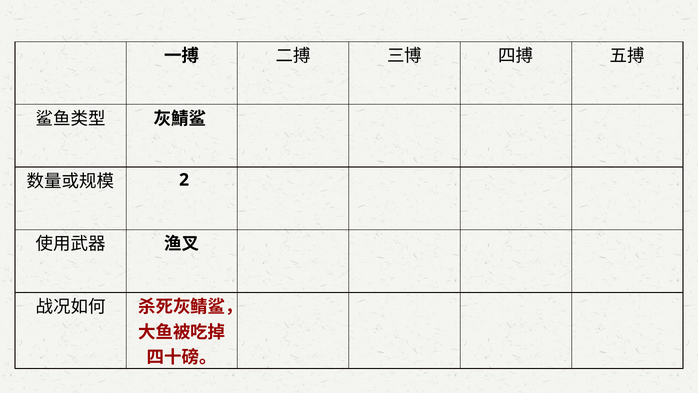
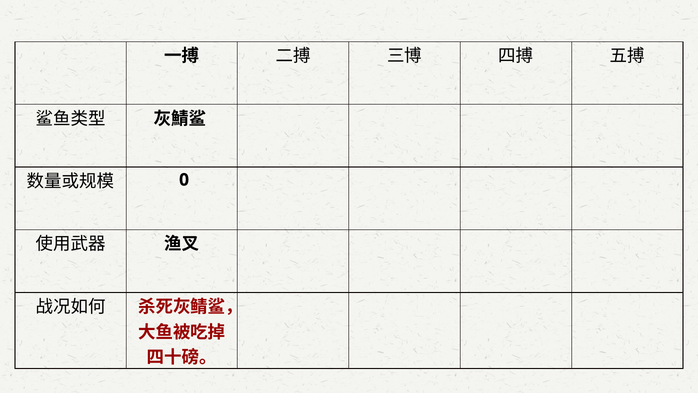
2: 2 -> 0
